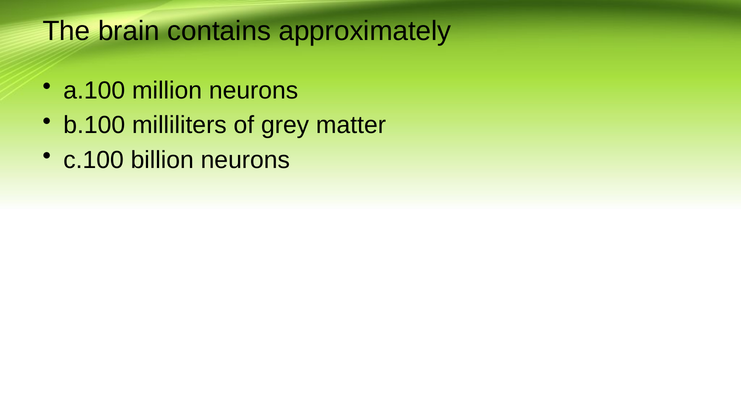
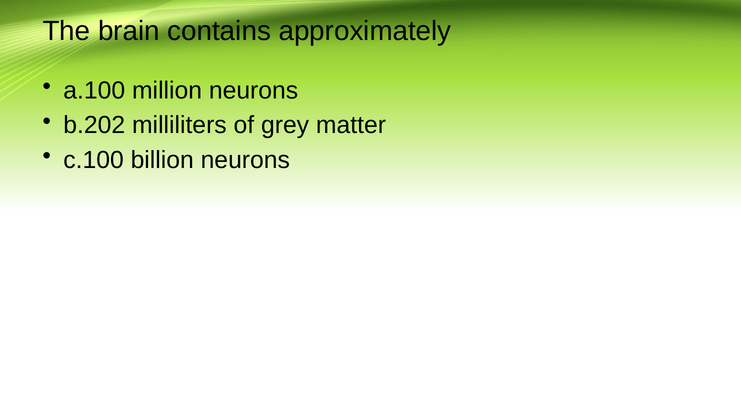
b.100: b.100 -> b.202
